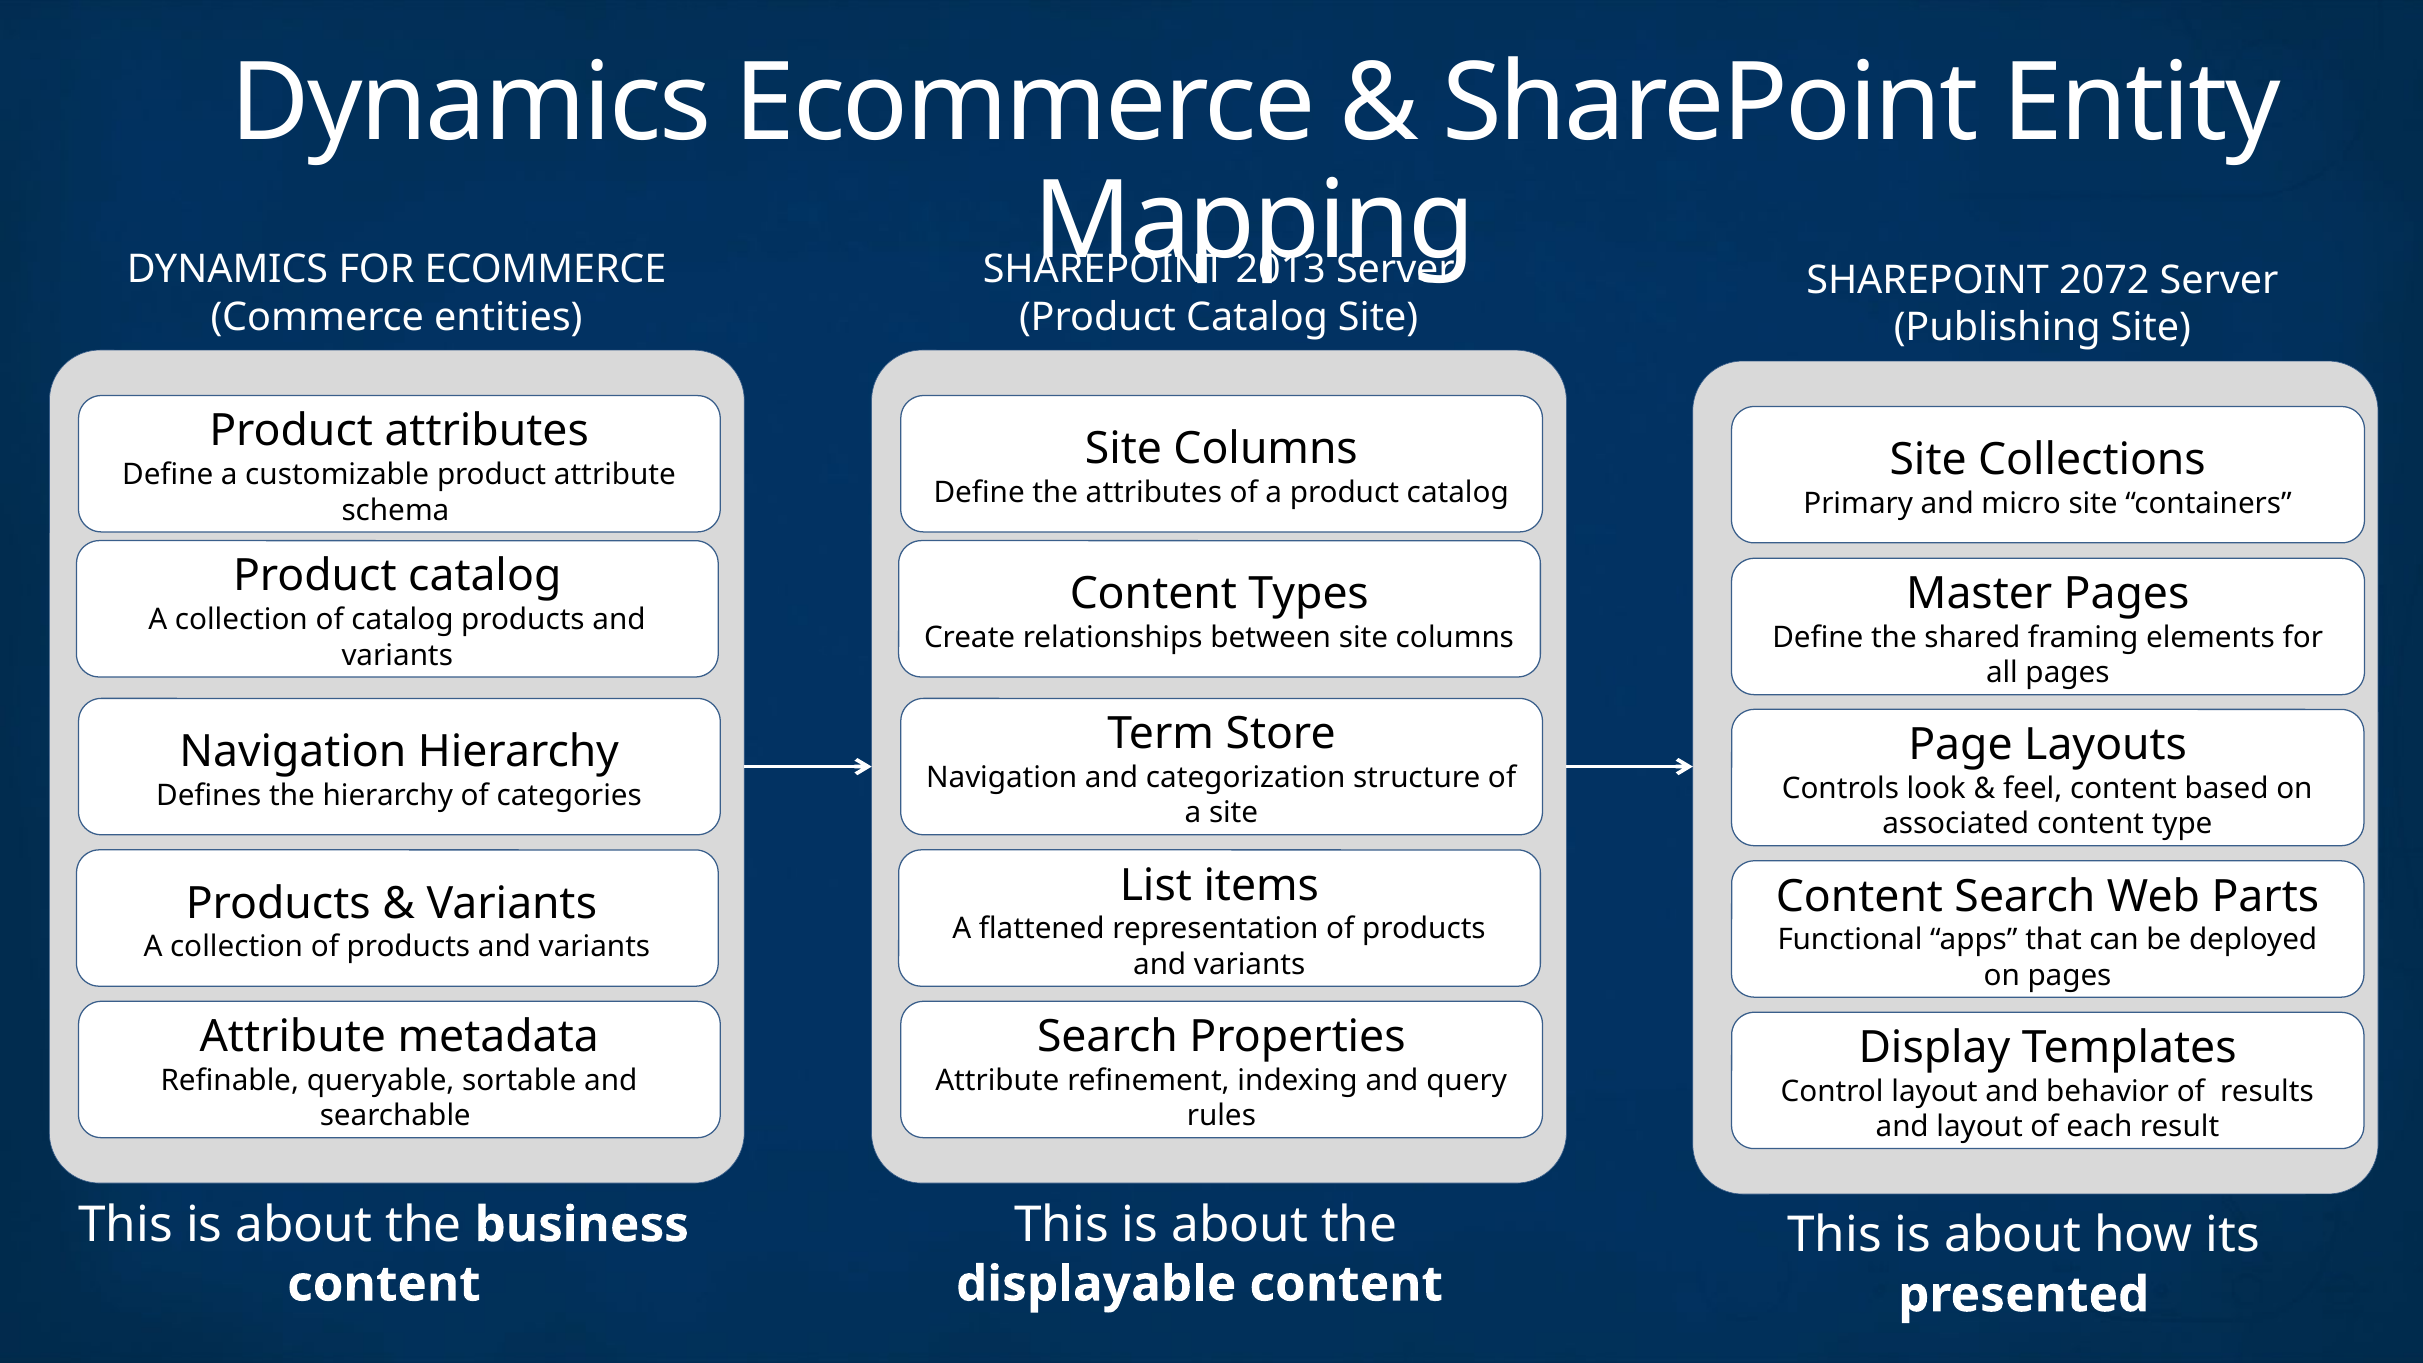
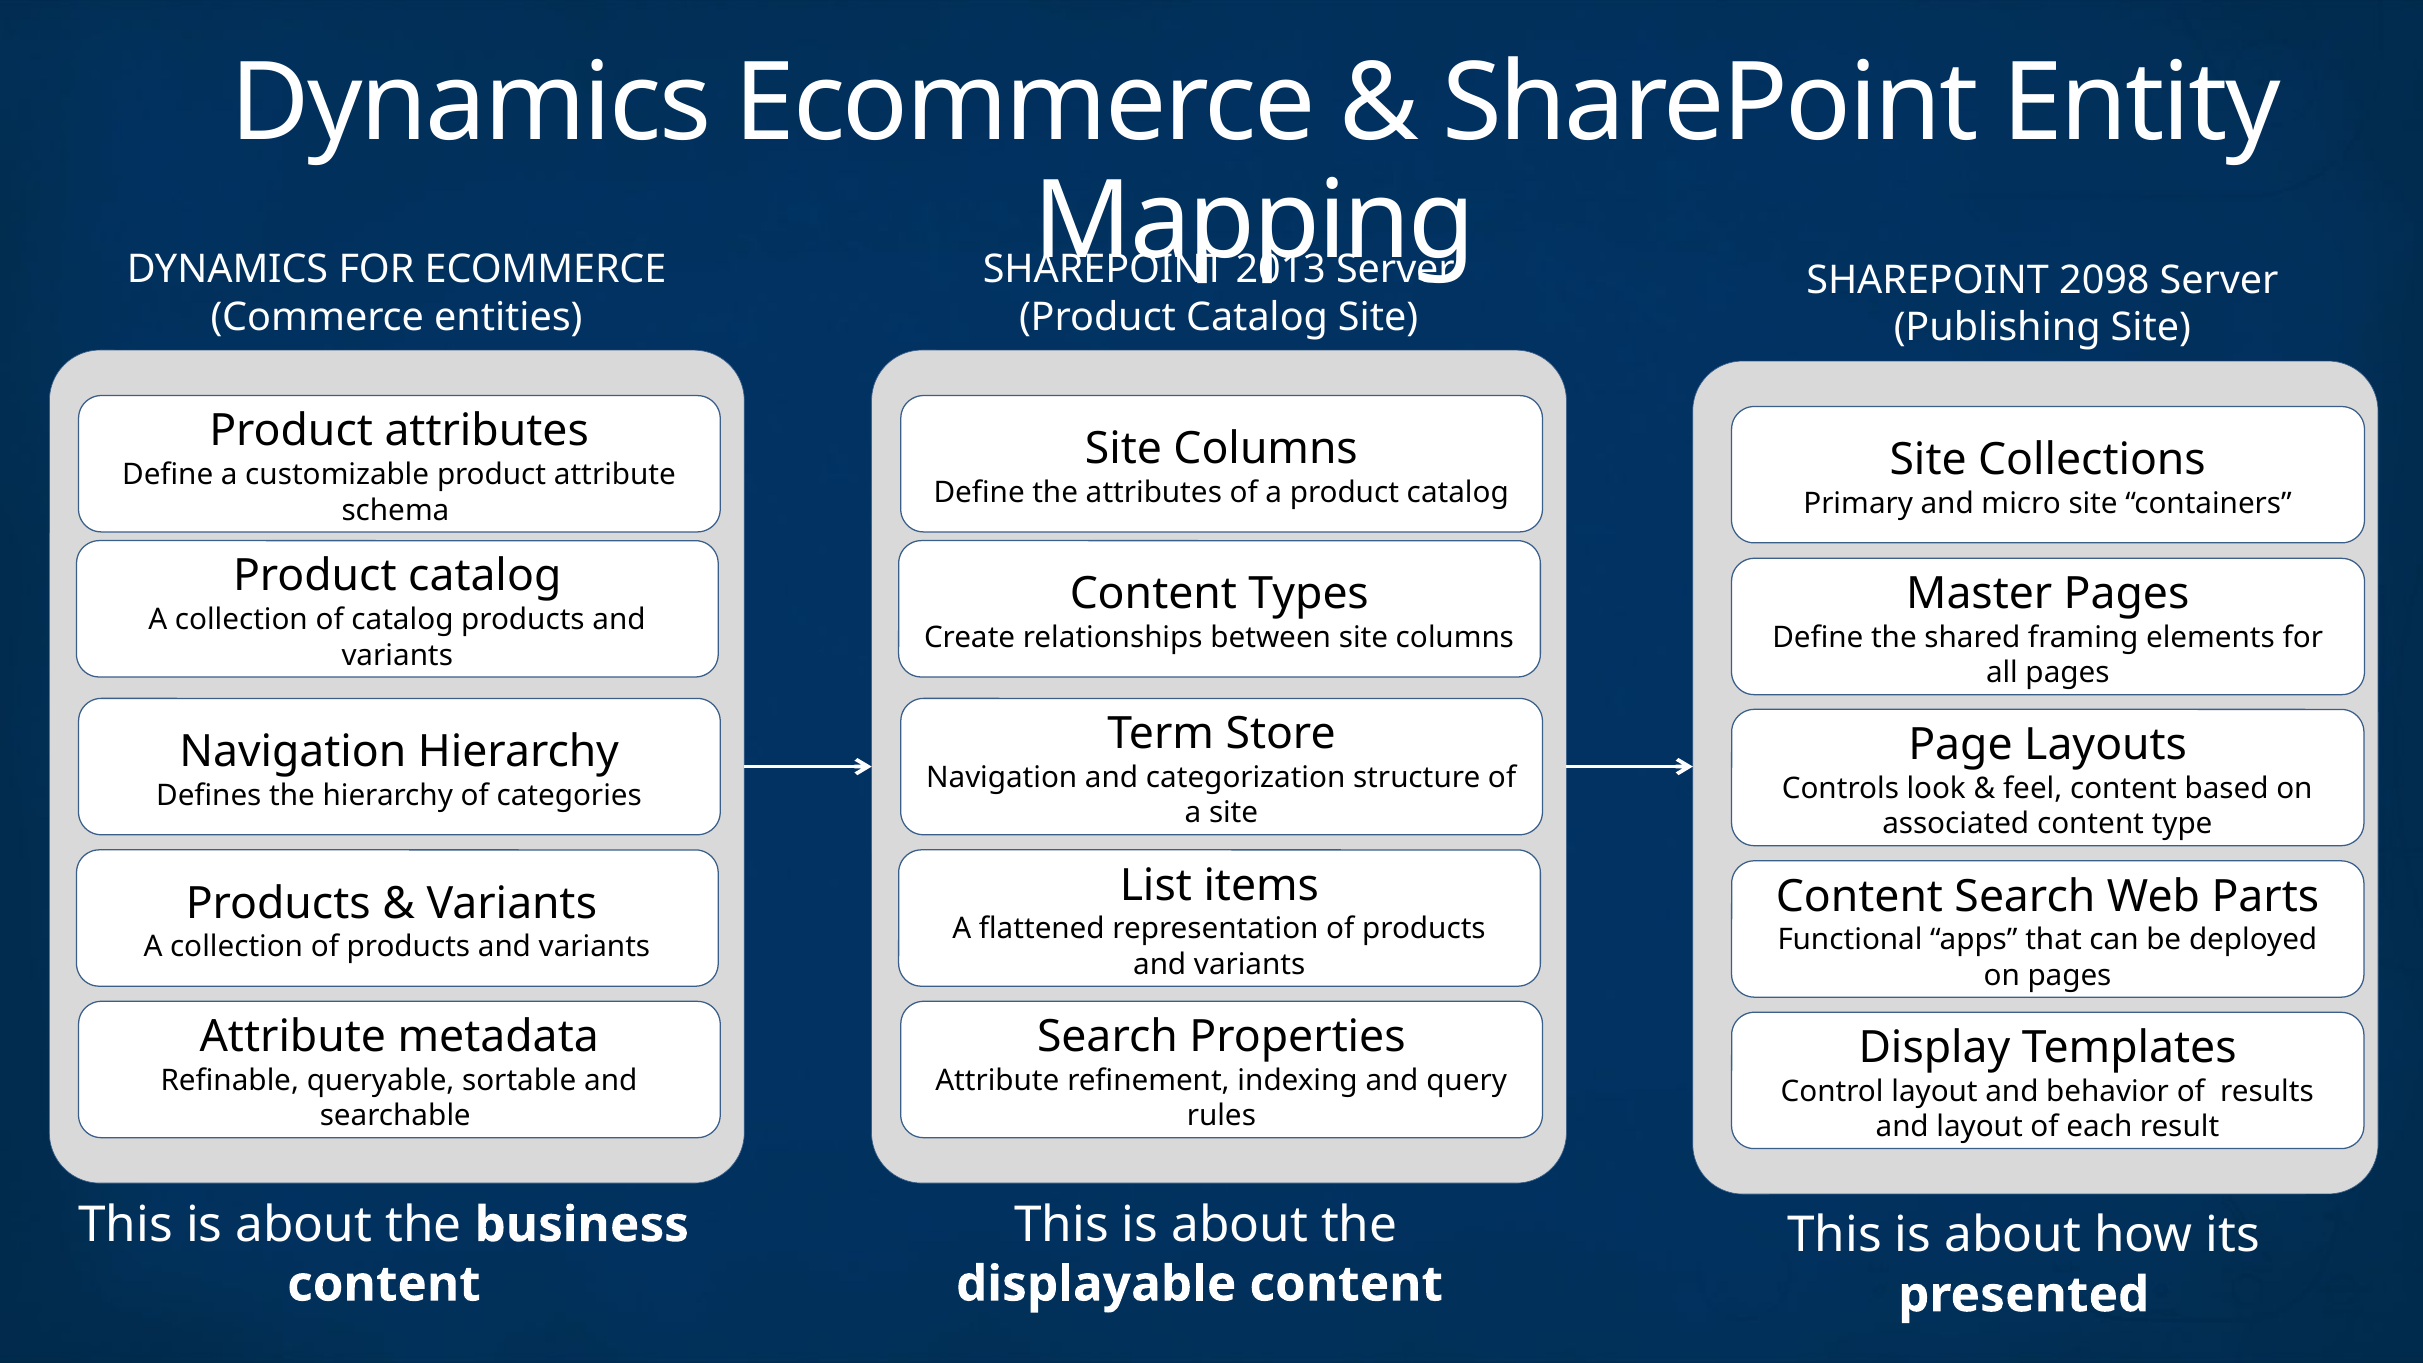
2072: 2072 -> 2098
